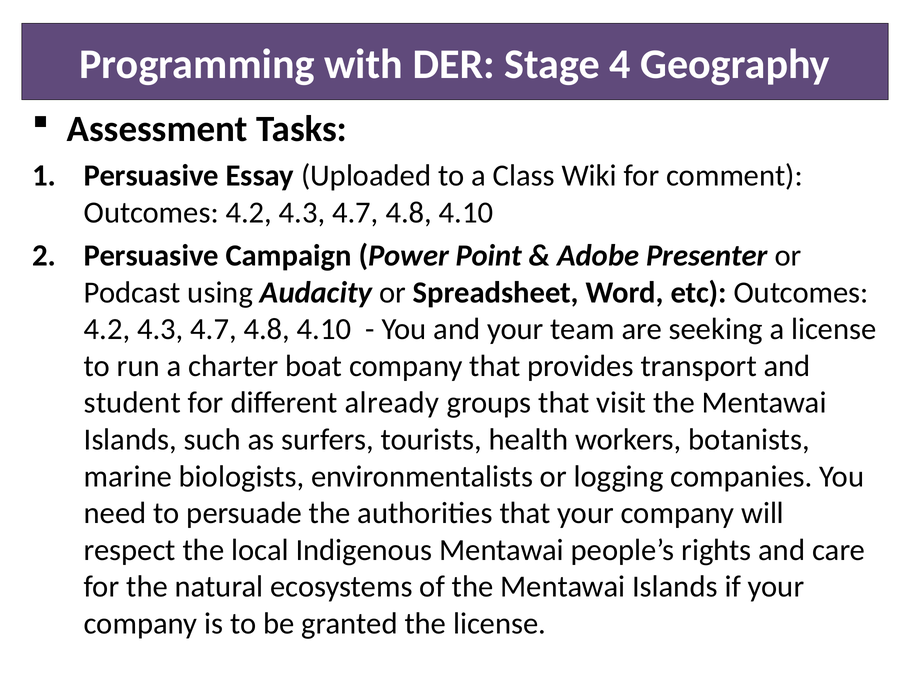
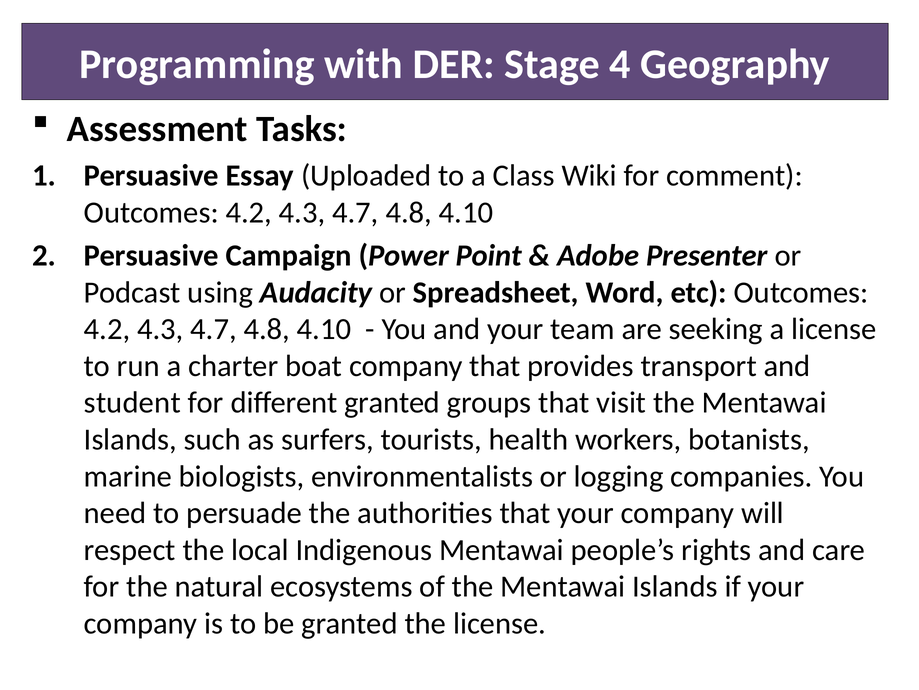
different already: already -> granted
